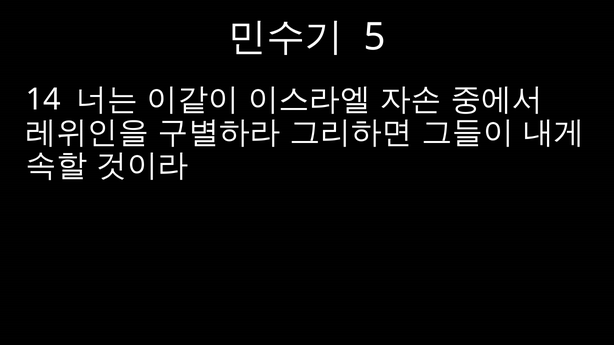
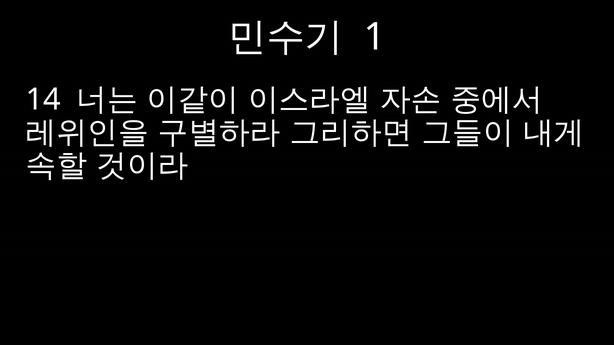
5: 5 -> 1
